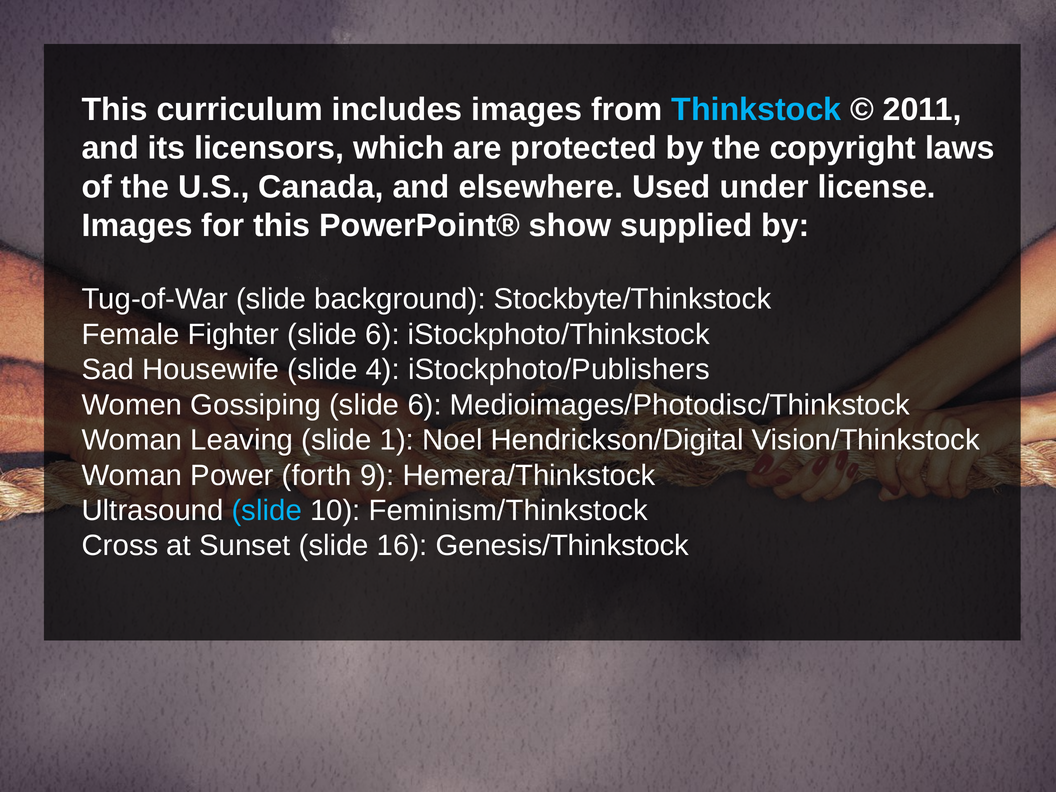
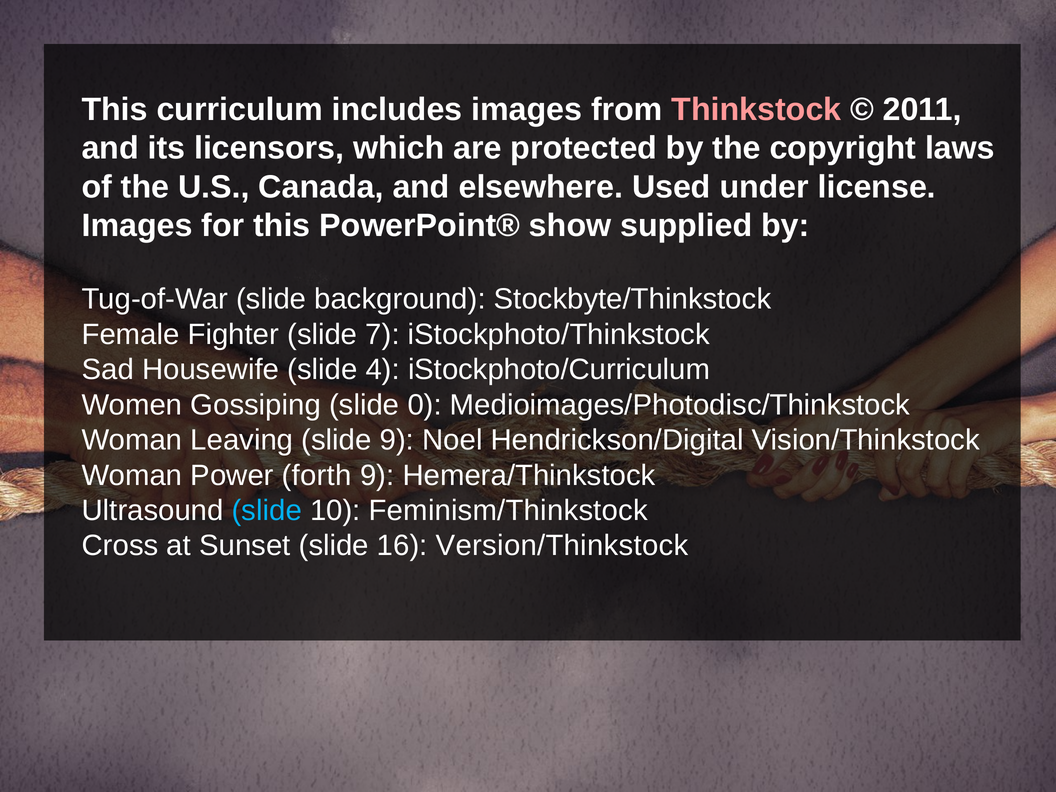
Thinkstock colour: light blue -> pink
Fighter slide 6: 6 -> 7
iStockphoto/Publishers: iStockphoto/Publishers -> iStockphoto/Curriculum
Gossiping slide 6: 6 -> 0
slide 1: 1 -> 9
Genesis/Thinkstock: Genesis/Thinkstock -> Version/Thinkstock
